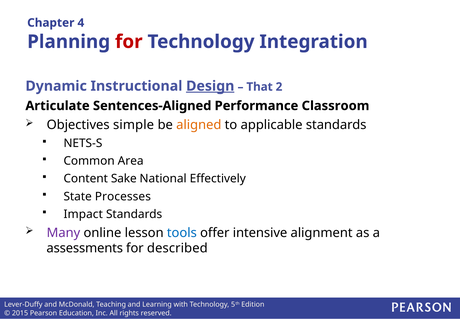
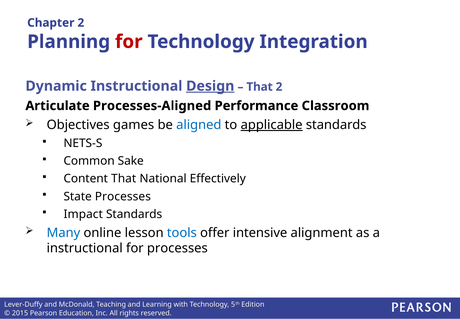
Chapter 4: 4 -> 2
Sentences-Aligned: Sentences-Aligned -> Processes-Aligned
simple: simple -> games
aligned colour: orange -> blue
applicable underline: none -> present
Area: Area -> Sake
Content Sake: Sake -> That
Many colour: purple -> blue
assessments at (85, 248): assessments -> instructional
for described: described -> processes
